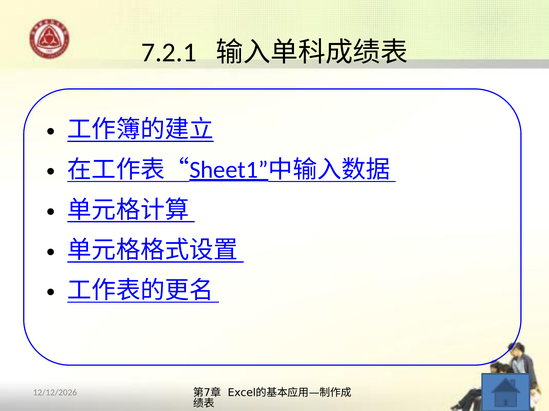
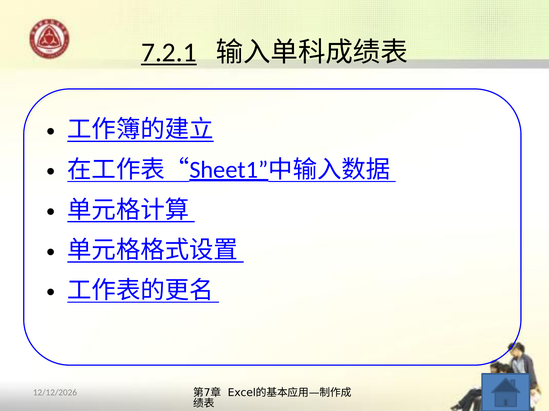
7.2.1 underline: none -> present
